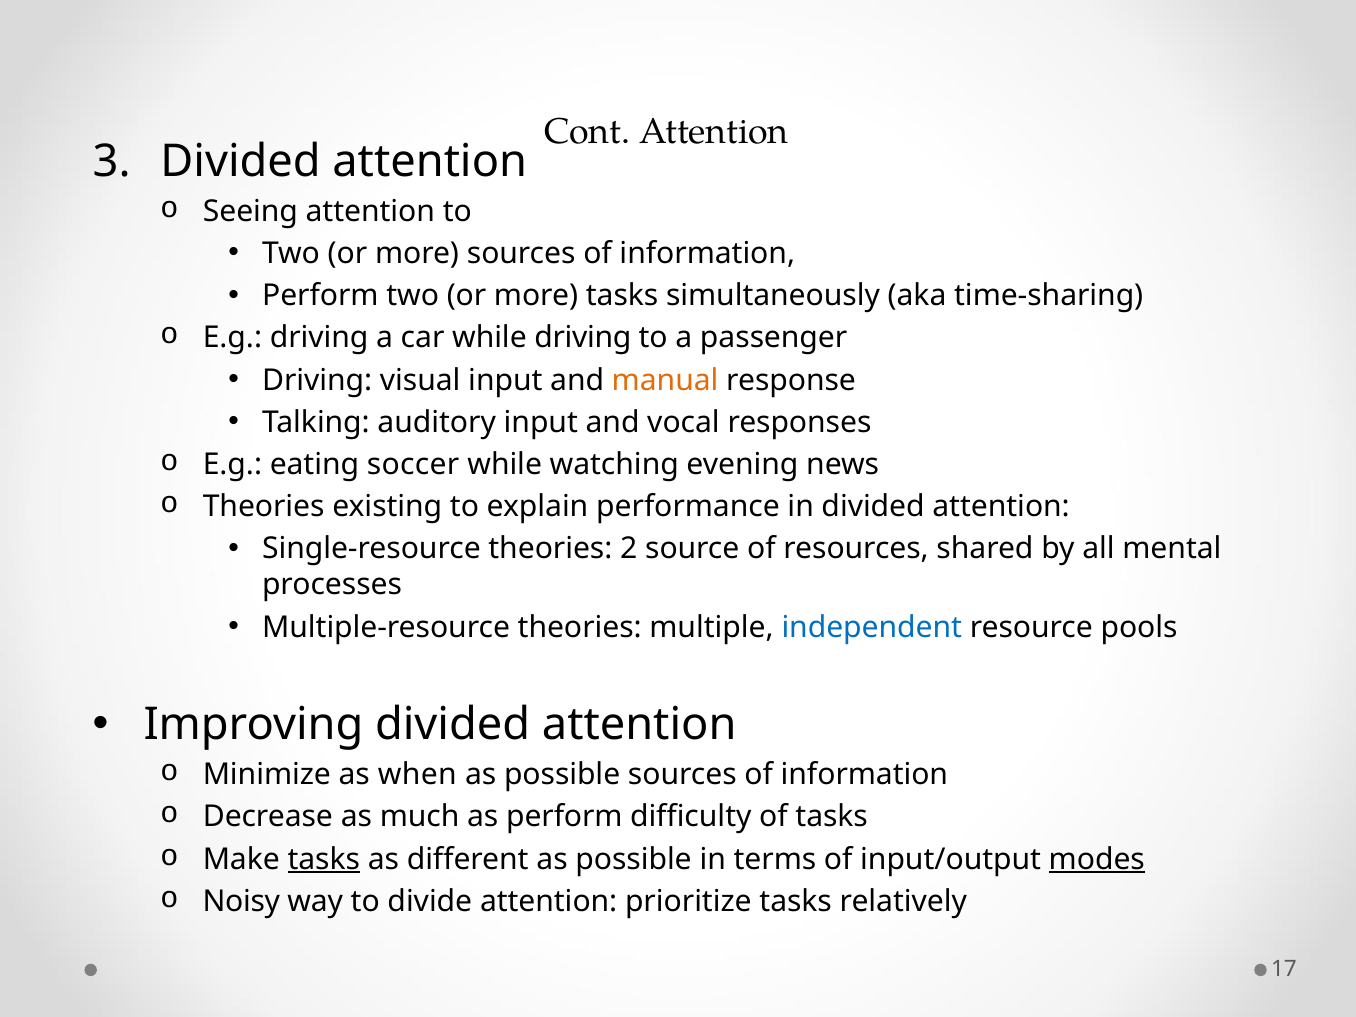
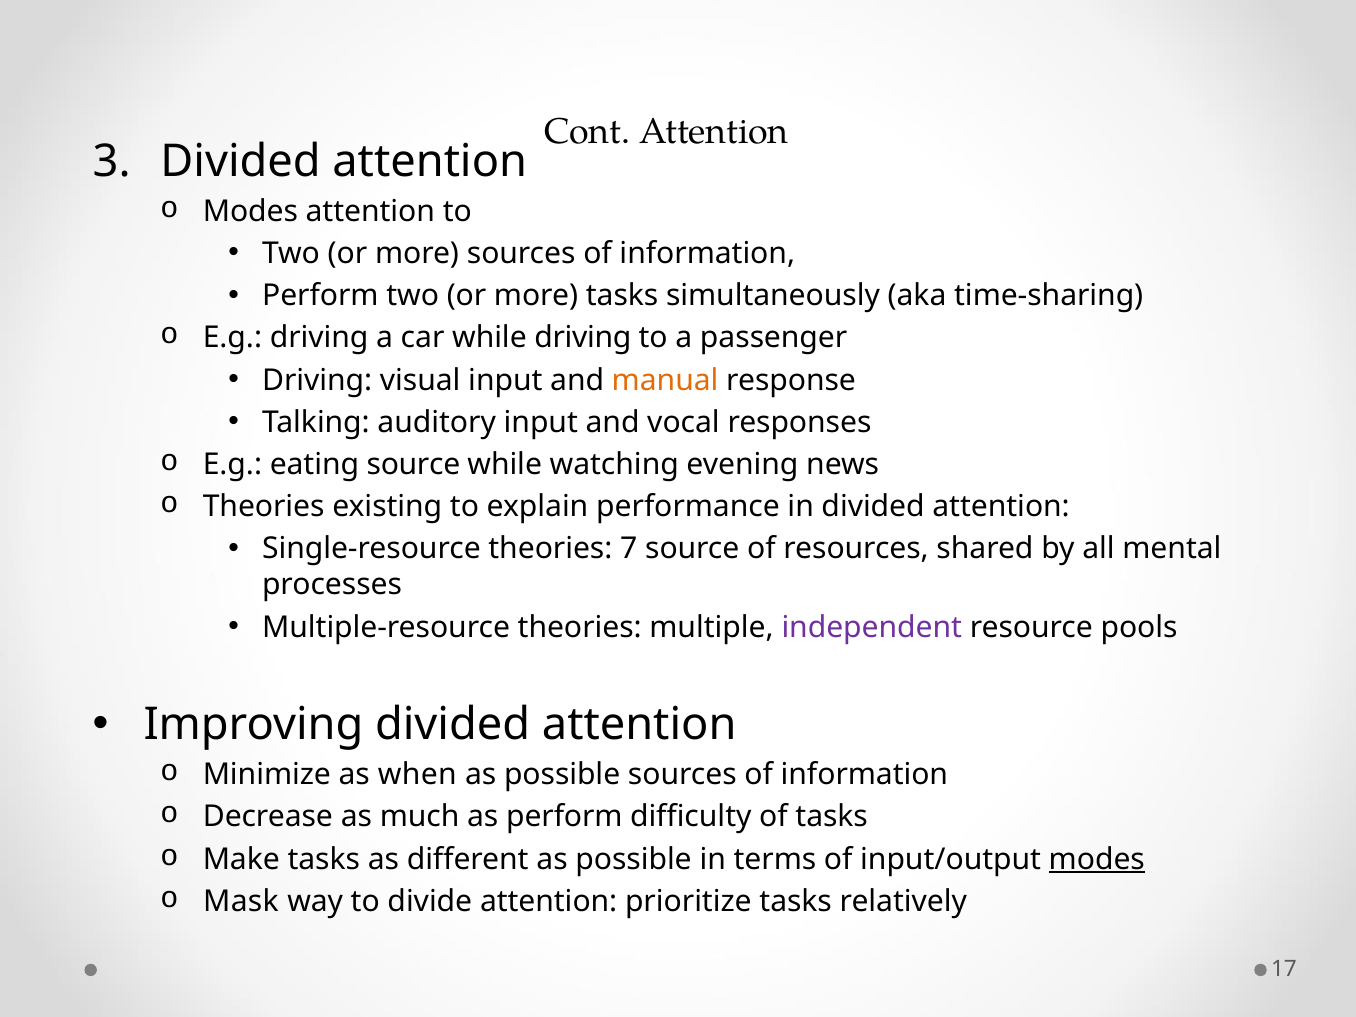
Seeing at (250, 212): Seeing -> Modes
eating soccer: soccer -> source
2: 2 -> 7
independent colour: blue -> purple
tasks at (324, 859) underline: present -> none
Noisy: Noisy -> Mask
